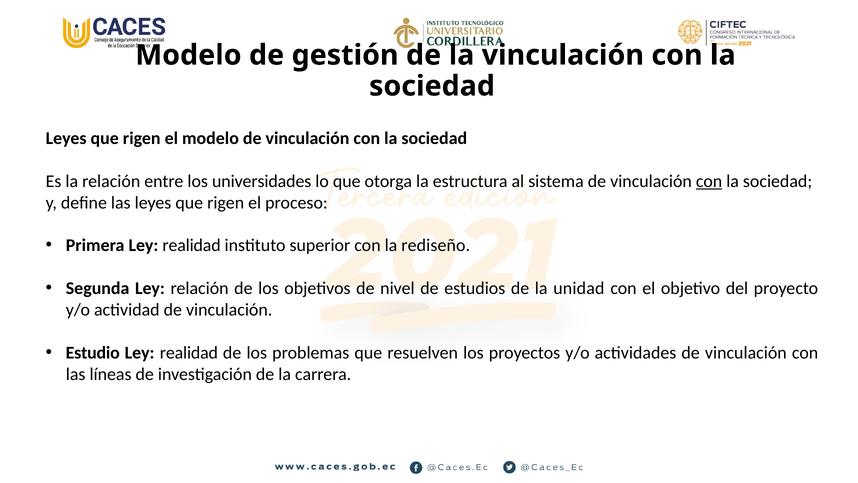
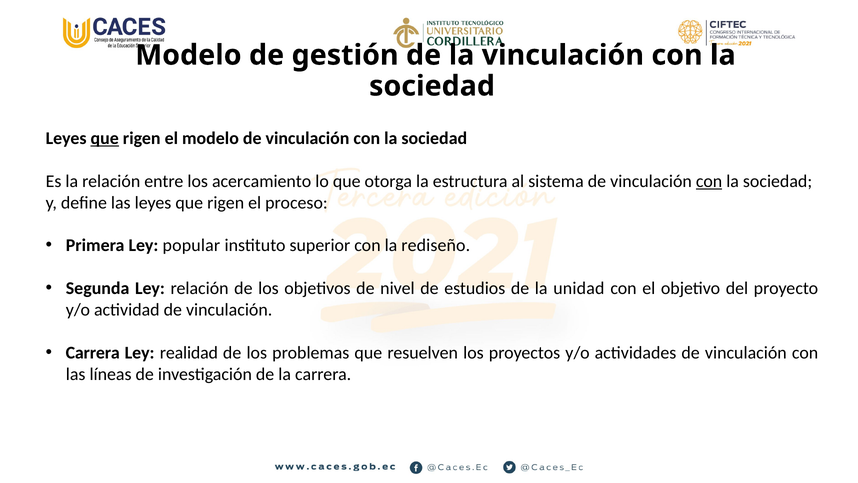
que at (105, 138) underline: none -> present
universidades: universidades -> acercamiento
Primera Ley realidad: realidad -> popular
Estudio at (93, 353): Estudio -> Carrera
